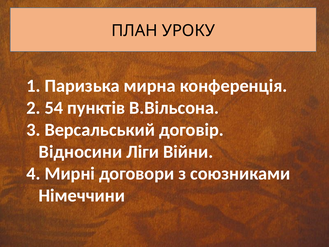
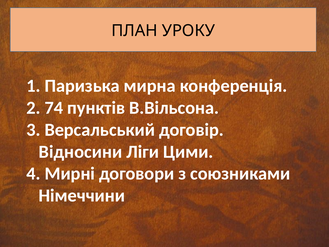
54: 54 -> 74
Війни: Війни -> Цими
